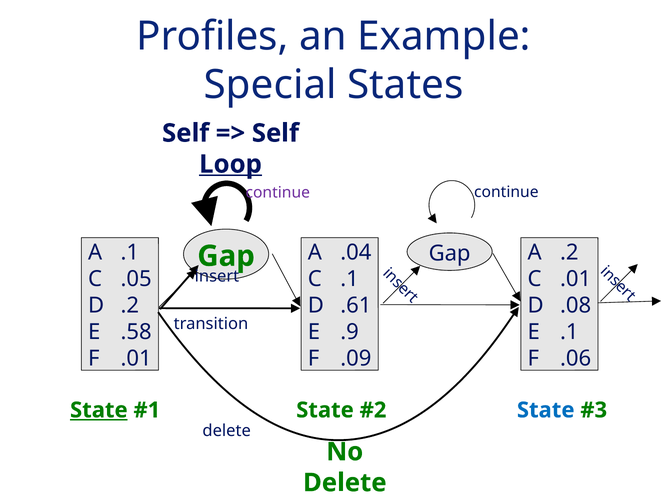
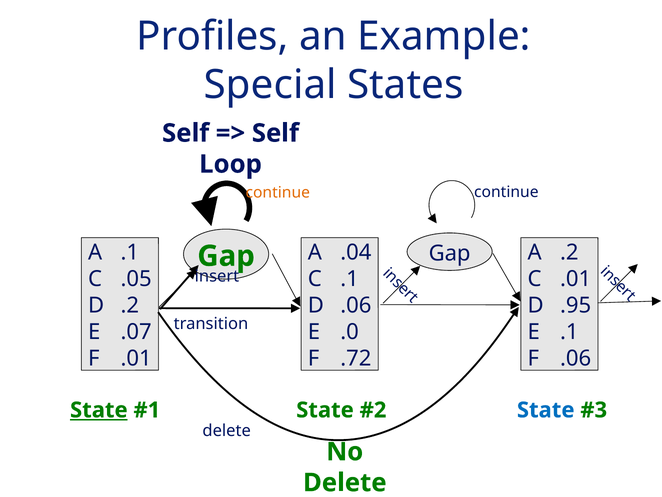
Loop underline: present -> none
continue at (278, 193) colour: purple -> orange
D .61: .61 -> .06
.08: .08 -> .95
.58: .58 -> .07
.9: .9 -> .0
.09: .09 -> .72
